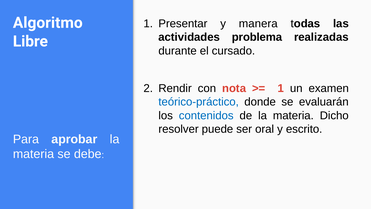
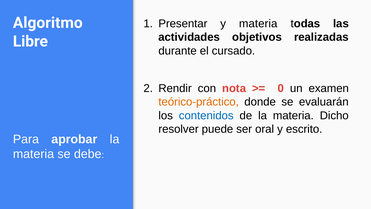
y manera: manera -> materia
problema: problema -> objetivos
1 at (281, 88): 1 -> 0
teórico-práctico colour: blue -> orange
